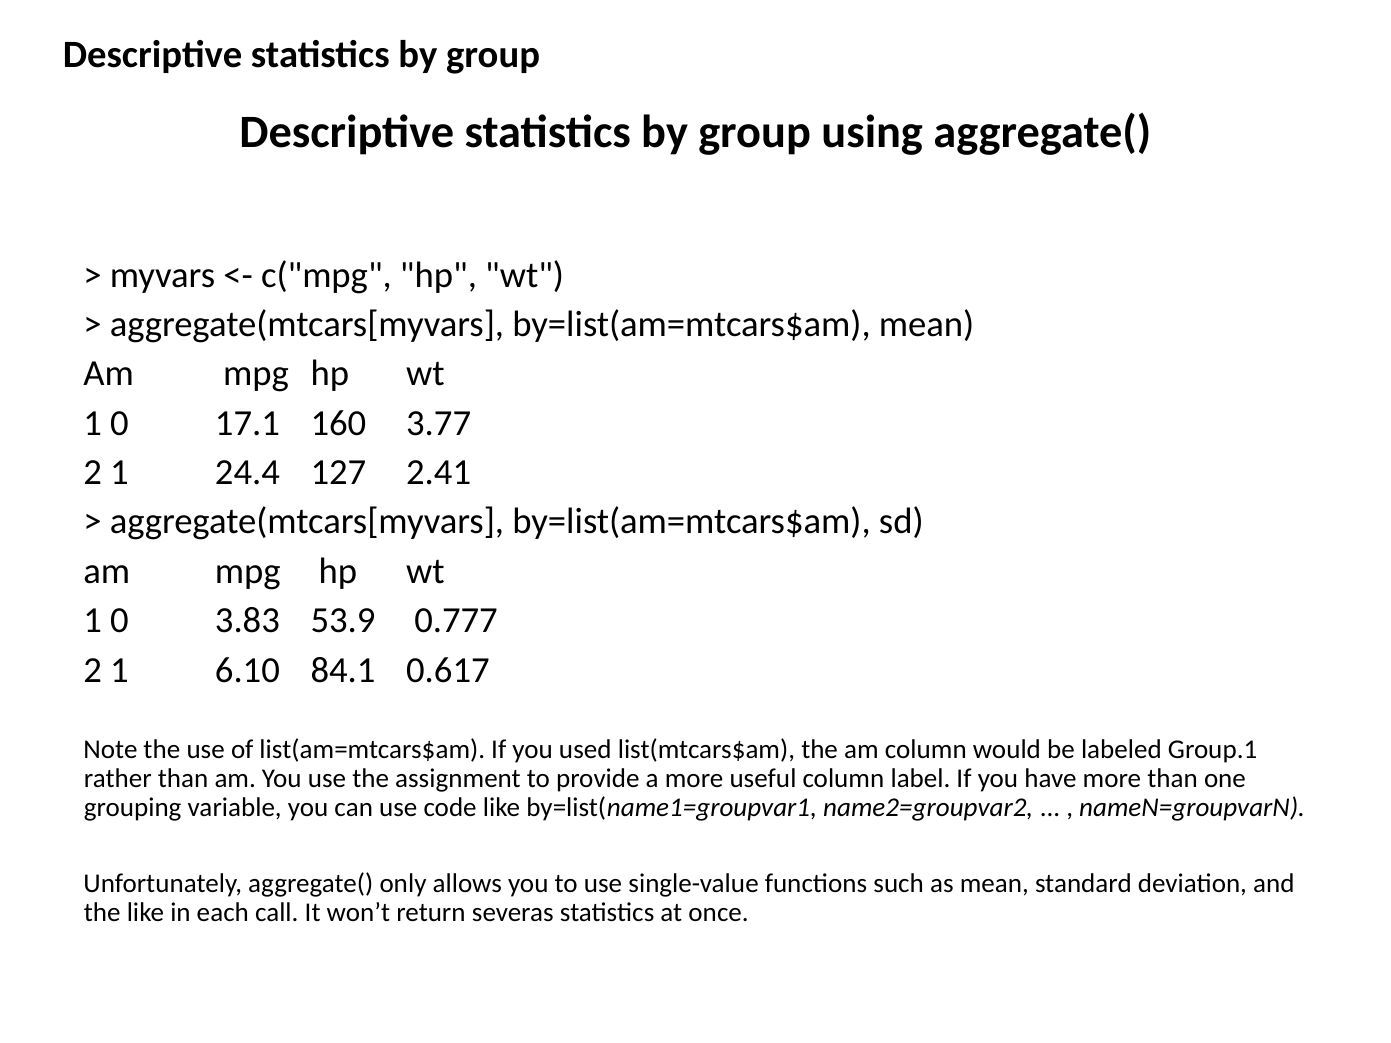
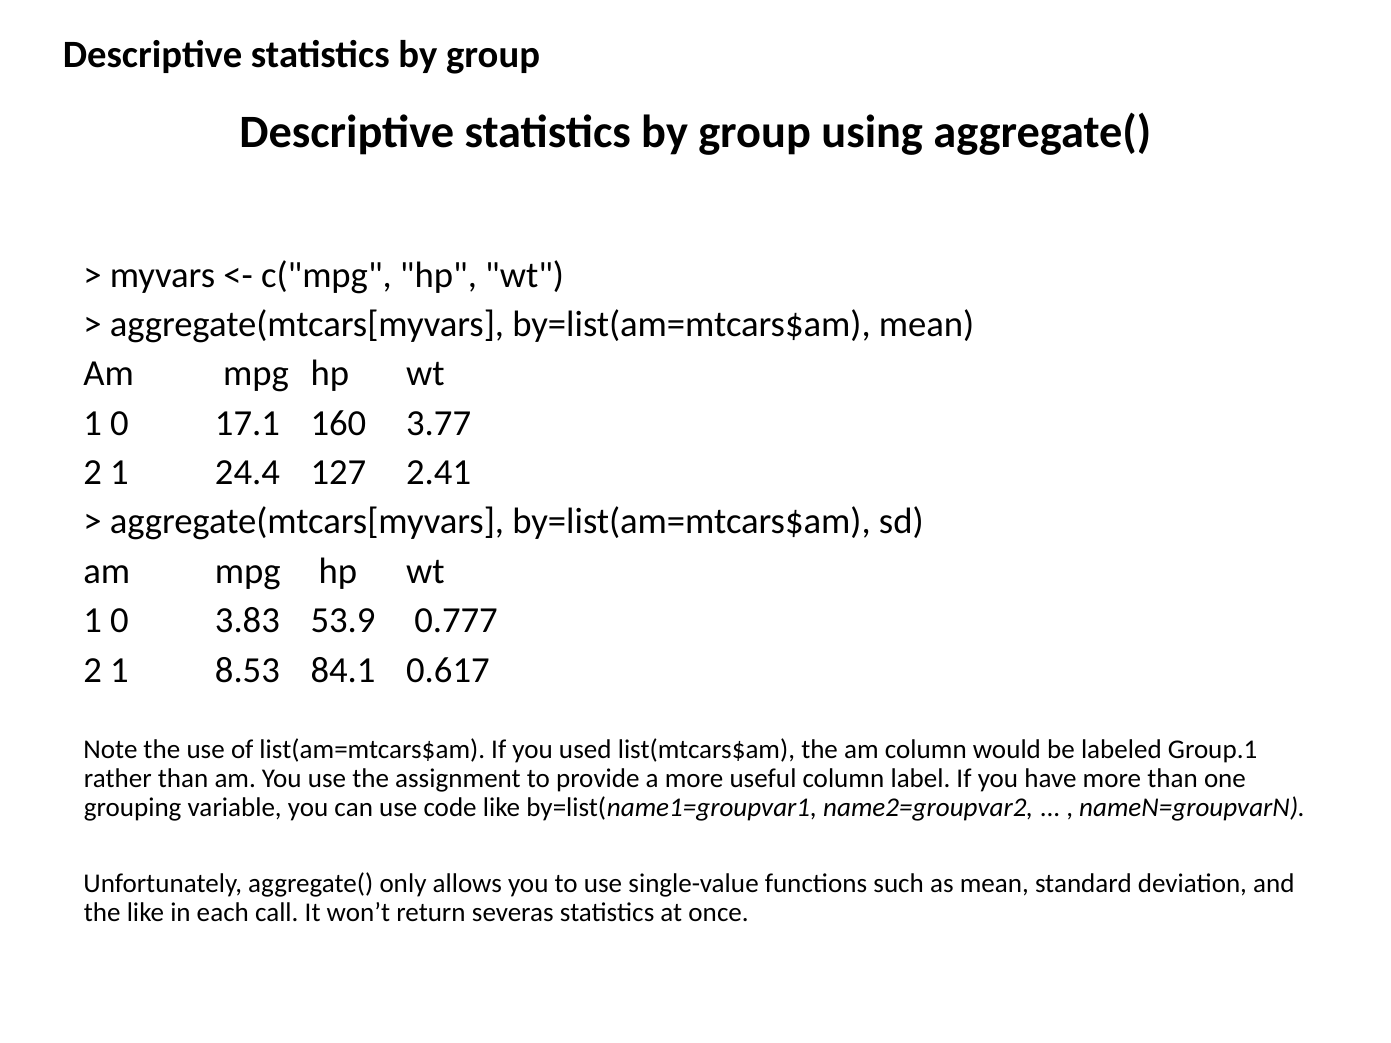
6.10: 6.10 -> 8.53
